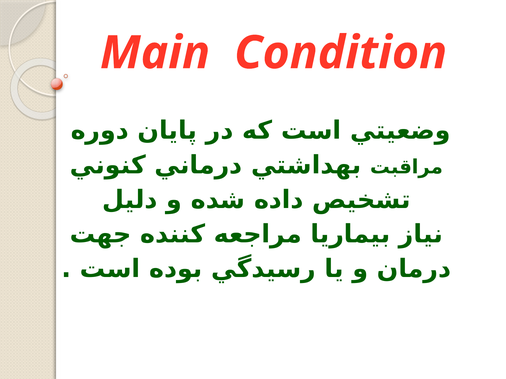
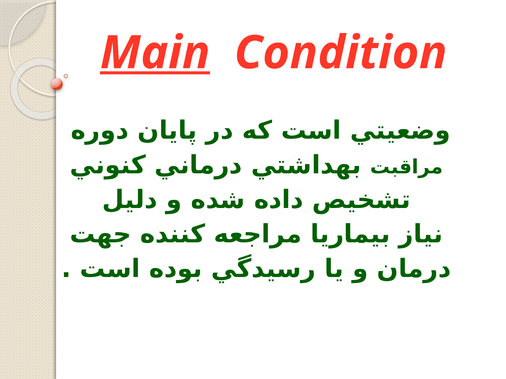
Main underline: none -> present
